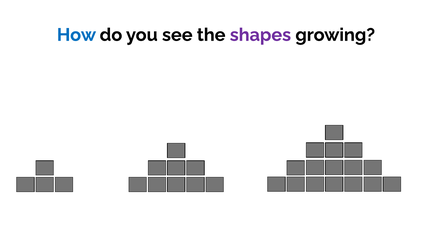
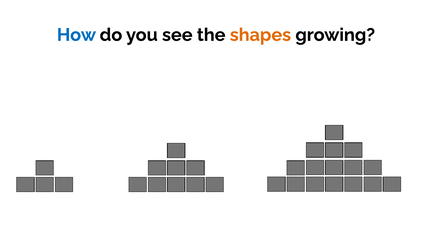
shapes colour: purple -> orange
